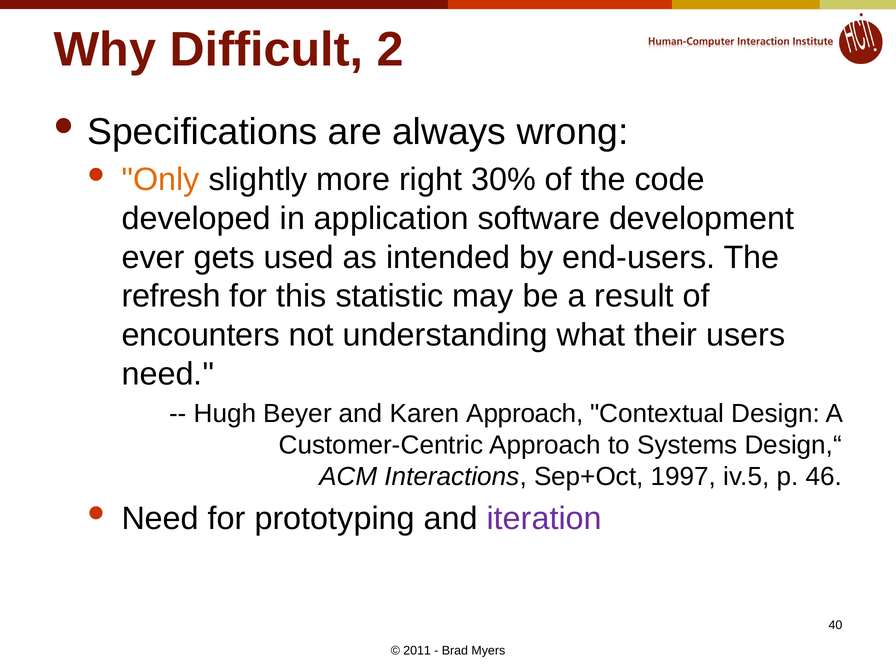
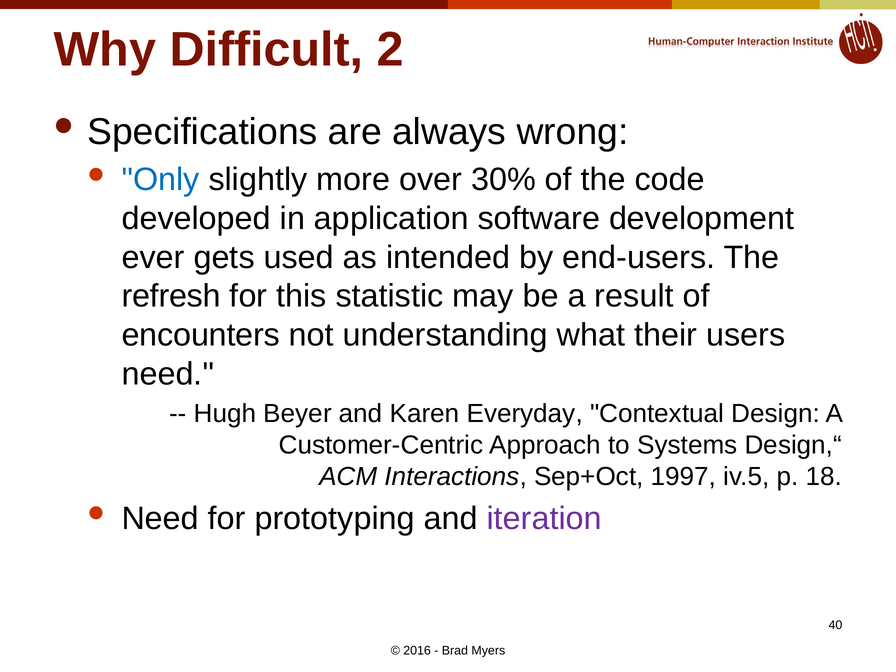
Only colour: orange -> blue
right: right -> over
Karen Approach: Approach -> Everyday
46: 46 -> 18
2011: 2011 -> 2016
